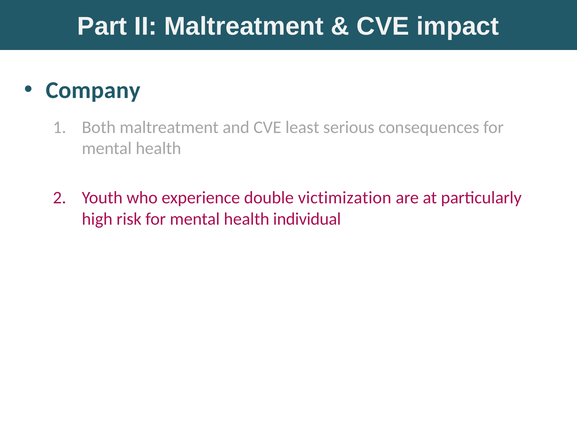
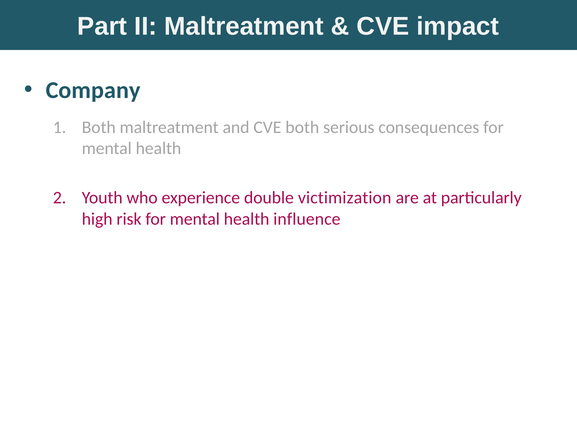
CVE least: least -> both
individual: individual -> influence
